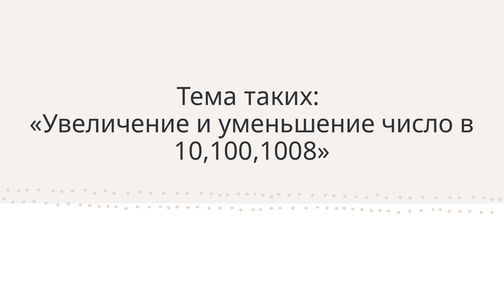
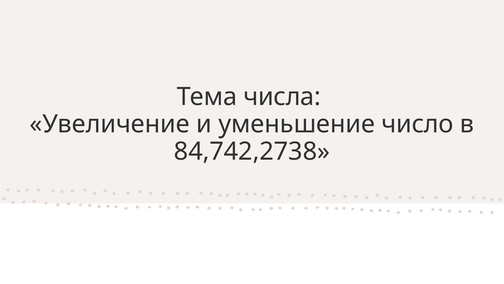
таких: таких -> числа
10,100,1008: 10,100,1008 -> 84,742,2738
